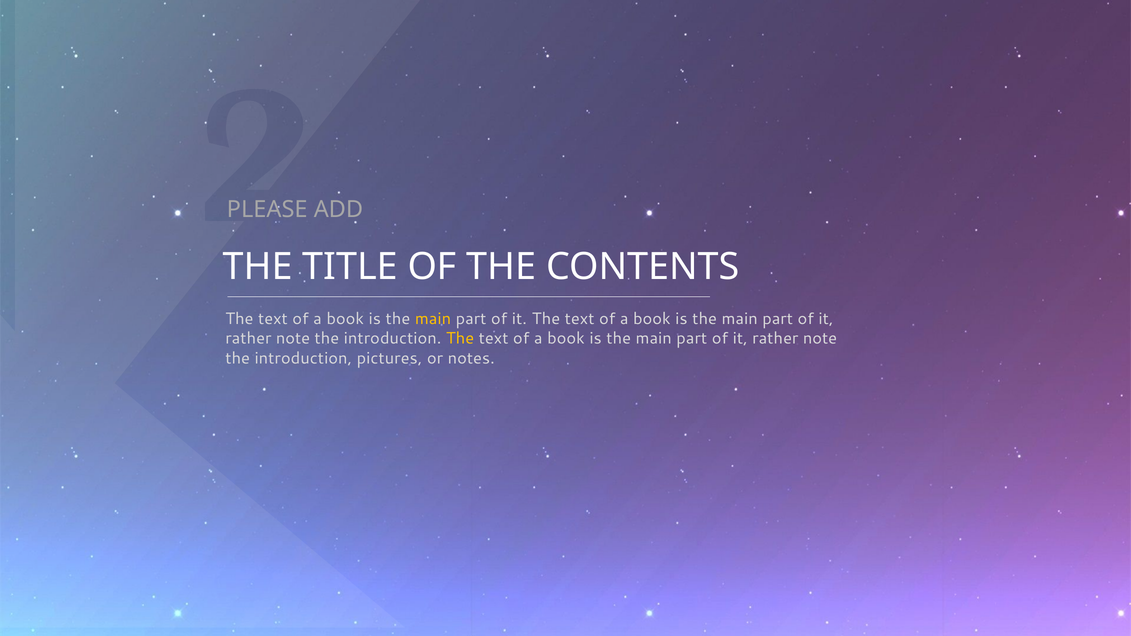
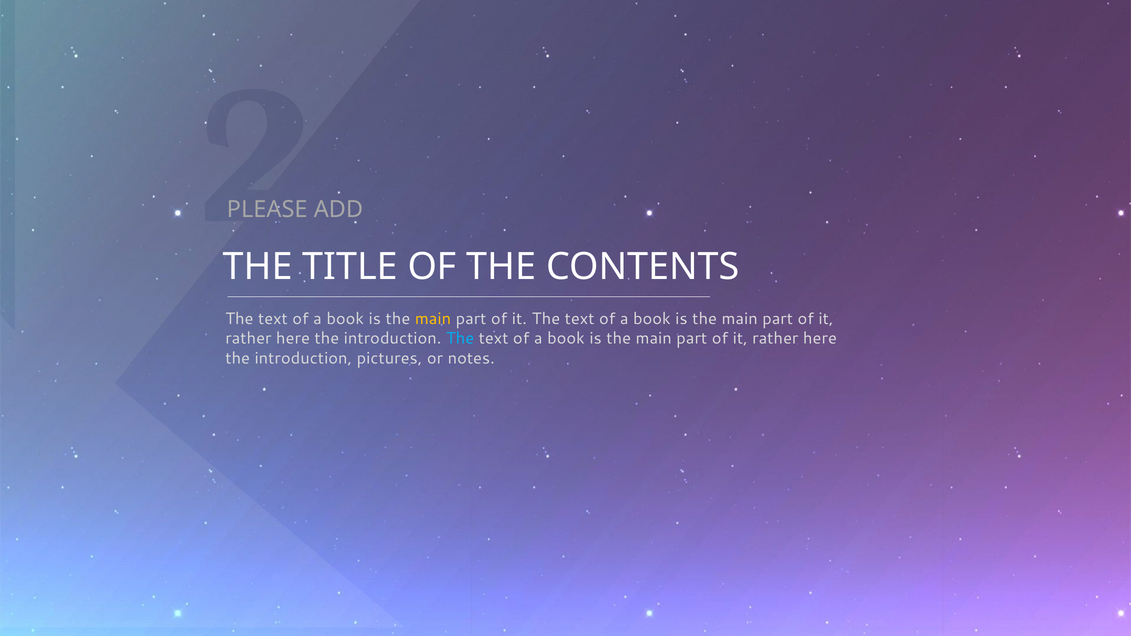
note at (293, 338): note -> here
The at (460, 338) colour: yellow -> light blue
note at (820, 338): note -> here
